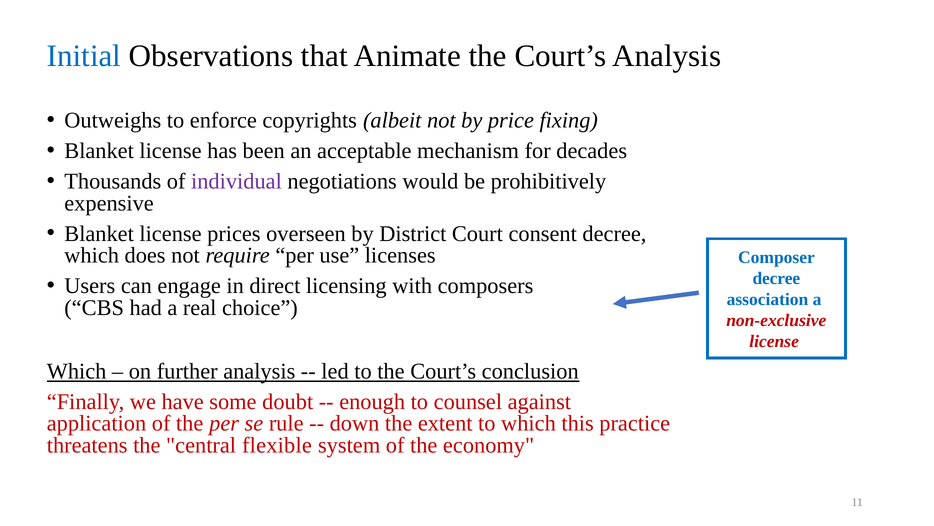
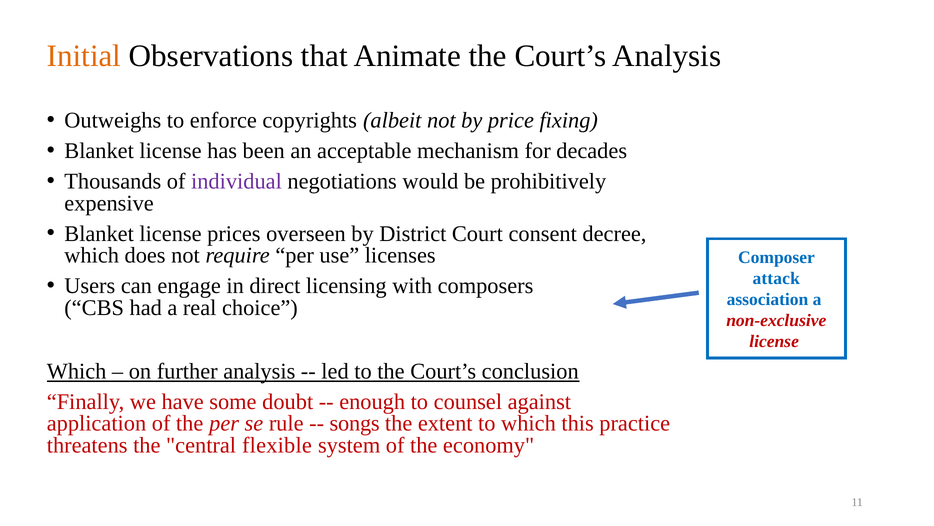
Initial colour: blue -> orange
decree at (776, 278): decree -> attack
down: down -> songs
